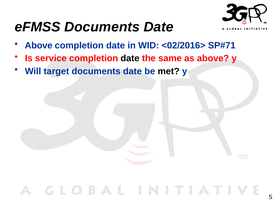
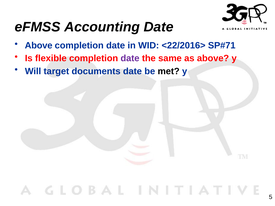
eFMSS Documents: Documents -> Accounting
<02/2016>: <02/2016> -> <22/2016>
service: service -> flexible
date at (130, 58) colour: black -> purple
